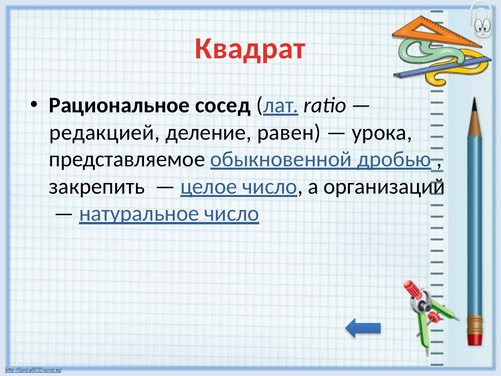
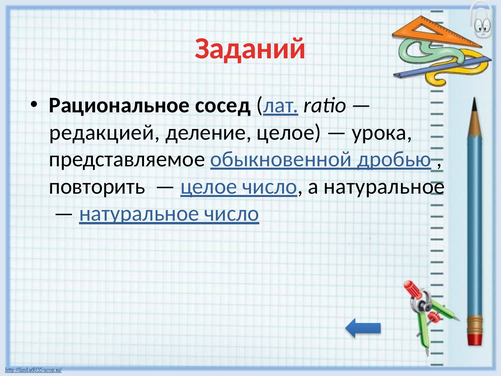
Квадрат: Квадрат -> Заданий
деление равен: равен -> целое
закрепить: закрепить -> повторить
а организаций: организаций -> натуральное
